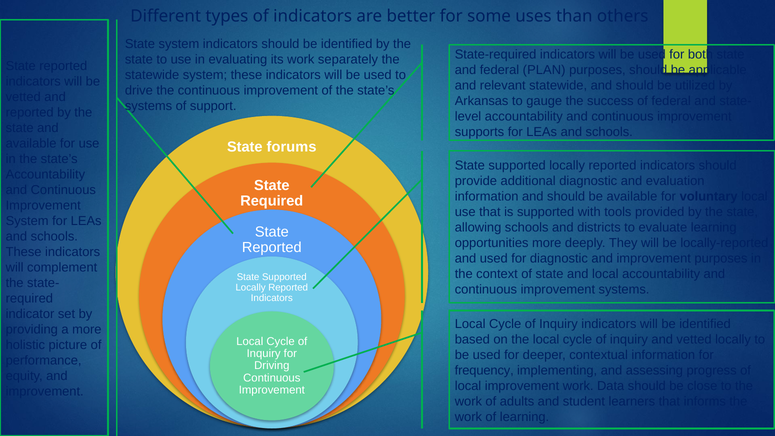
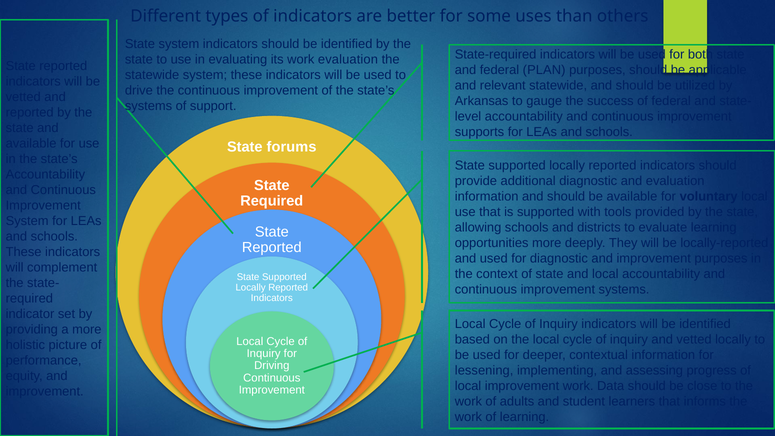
work separately: separately -> evaluation
frequency: frequency -> lessening
